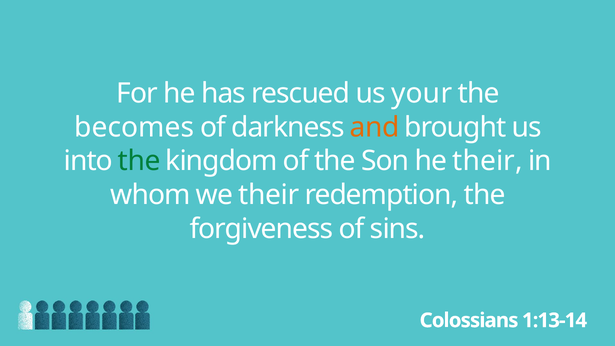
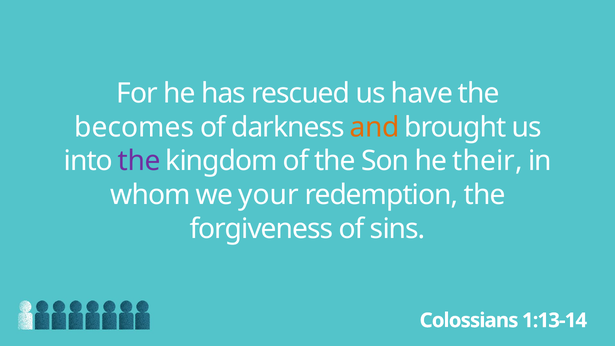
your: your -> have
the at (139, 161) colour: green -> purple
we their: their -> your
